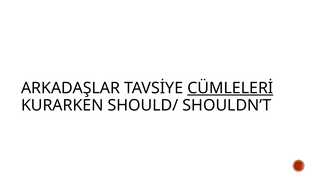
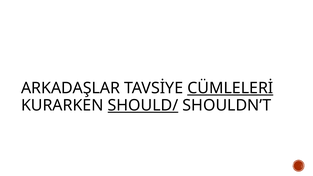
SHOULD/ underline: none -> present
